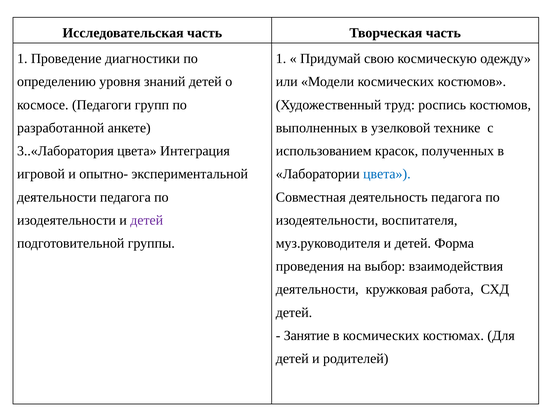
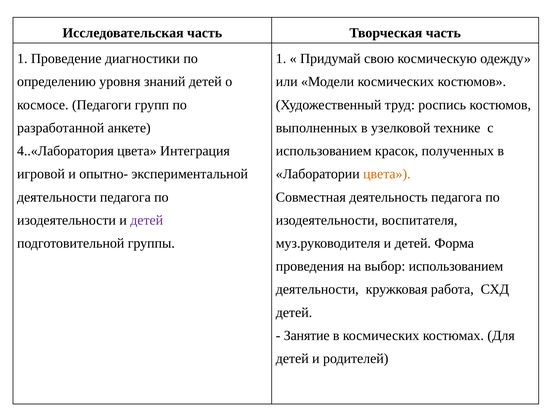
3..«Лаборатория: 3..«Лаборатория -> 4..«Лаборатория
цвета at (387, 174) colour: blue -> orange
выбор взаимодействия: взаимодействия -> использованием
